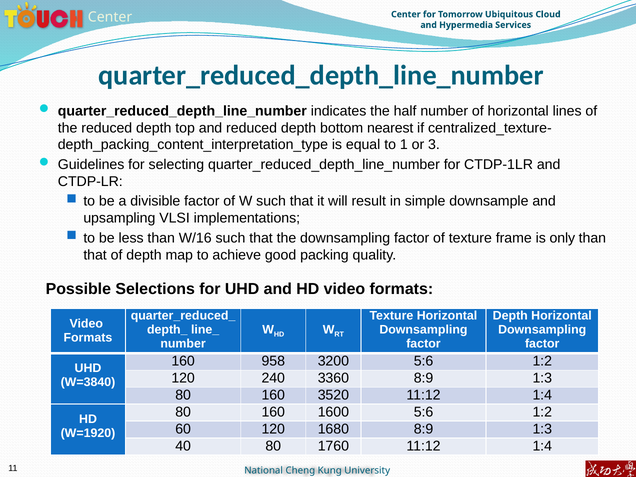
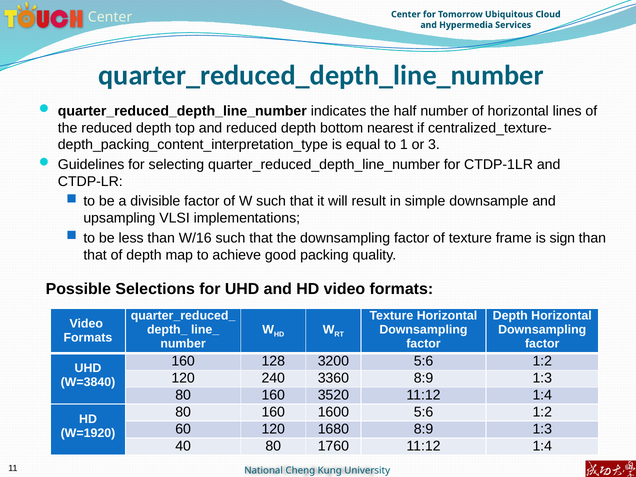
only: only -> sign
958: 958 -> 128
